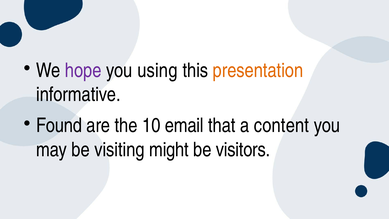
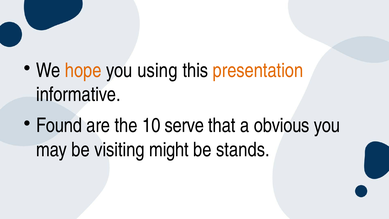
hope colour: purple -> orange
email: email -> serve
content: content -> obvious
visitors: visitors -> stands
